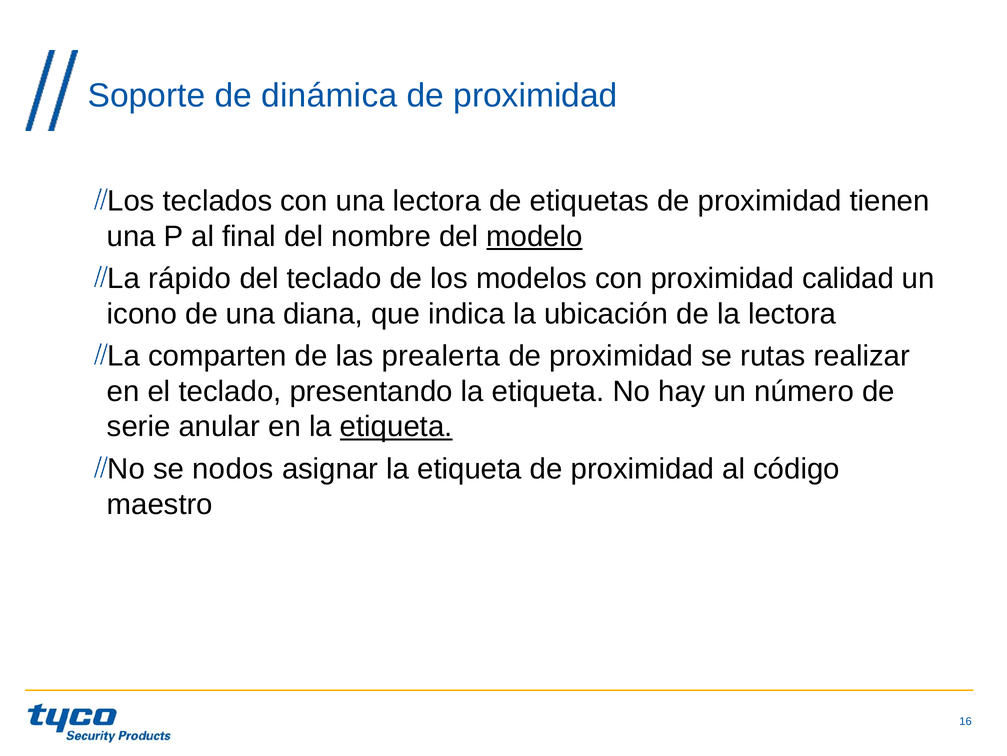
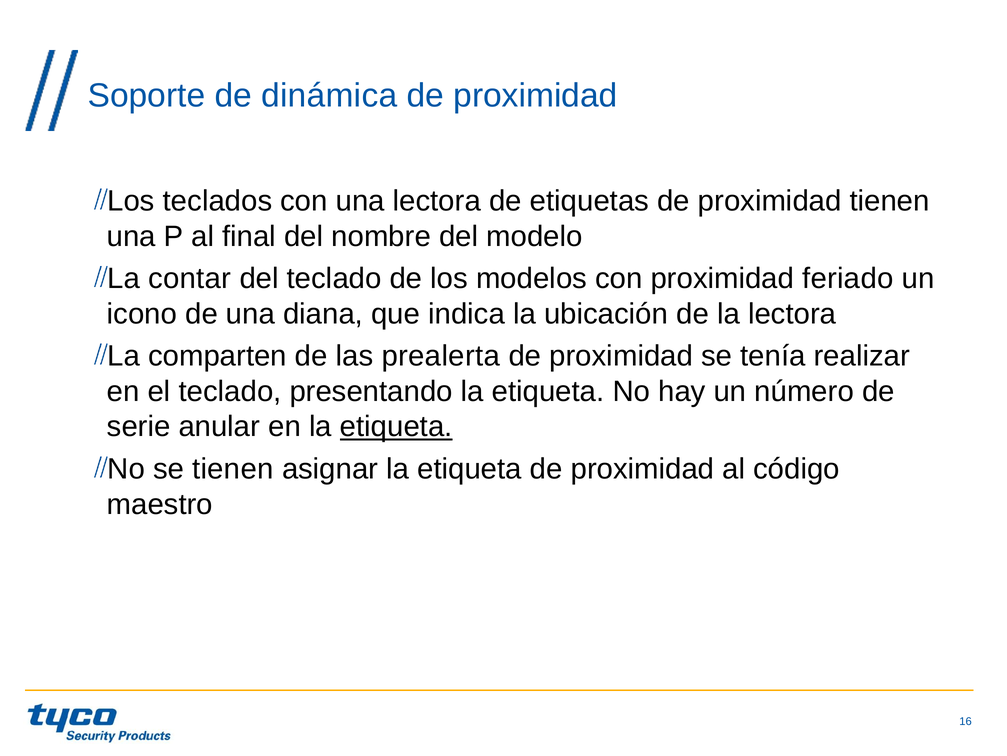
modelo underline: present -> none
rápido: rápido -> contar
calidad: calidad -> feriado
rutas: rutas -> tenía
se nodos: nodos -> tienen
